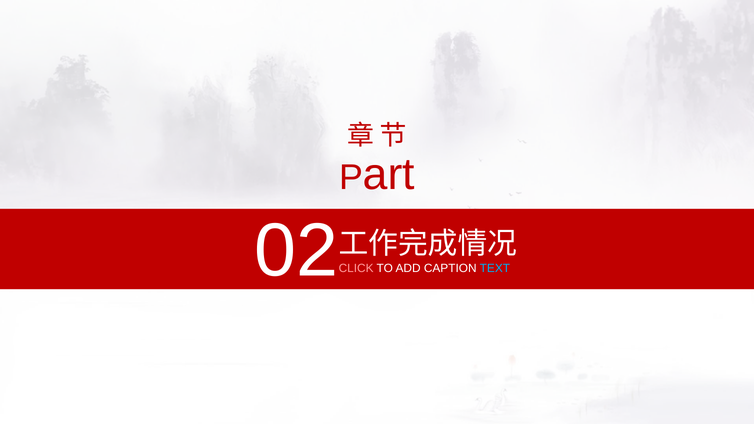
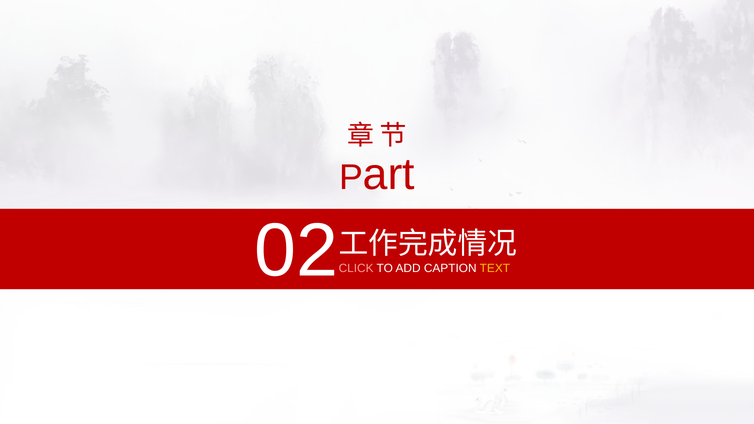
TEXT colour: light blue -> yellow
